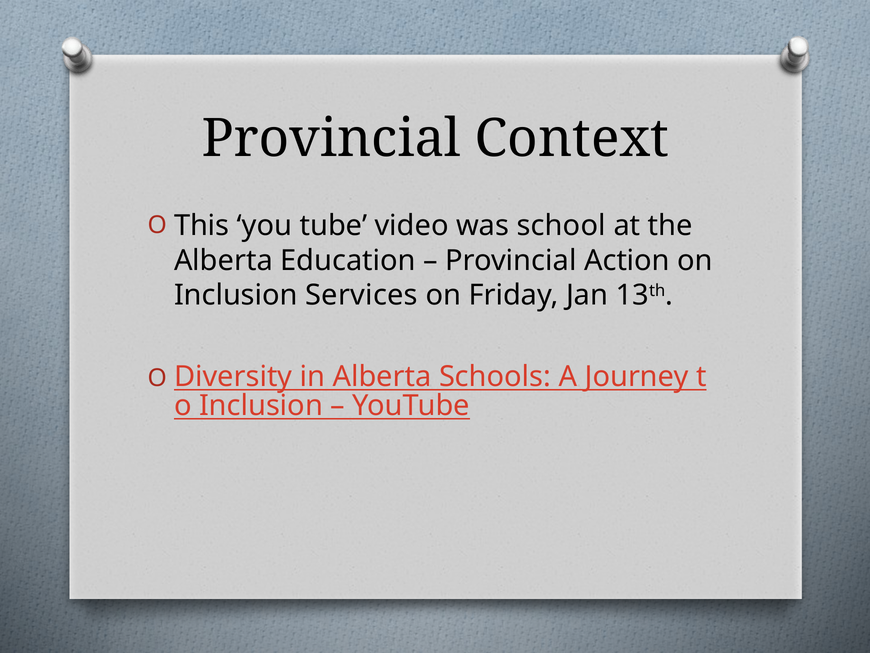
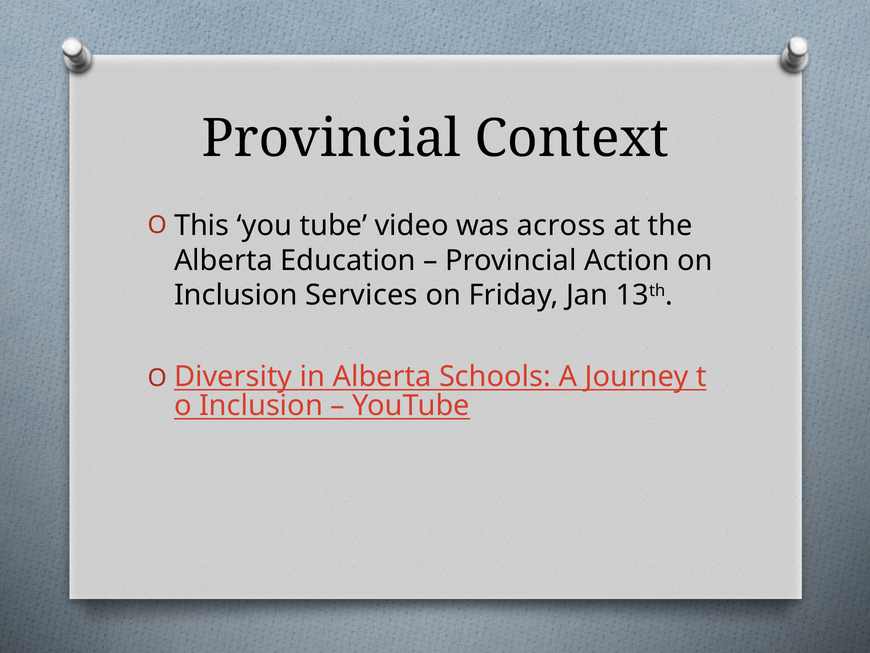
school: school -> across
